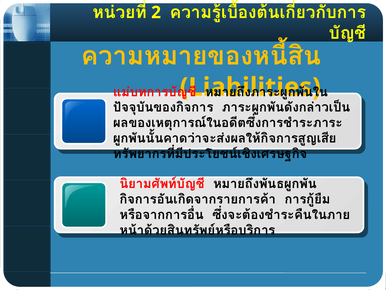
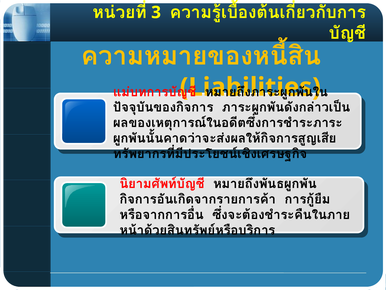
2: 2 -> 3
